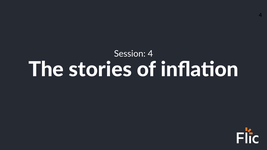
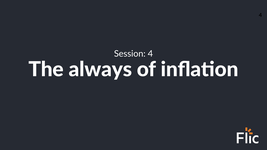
stories: stories -> always
